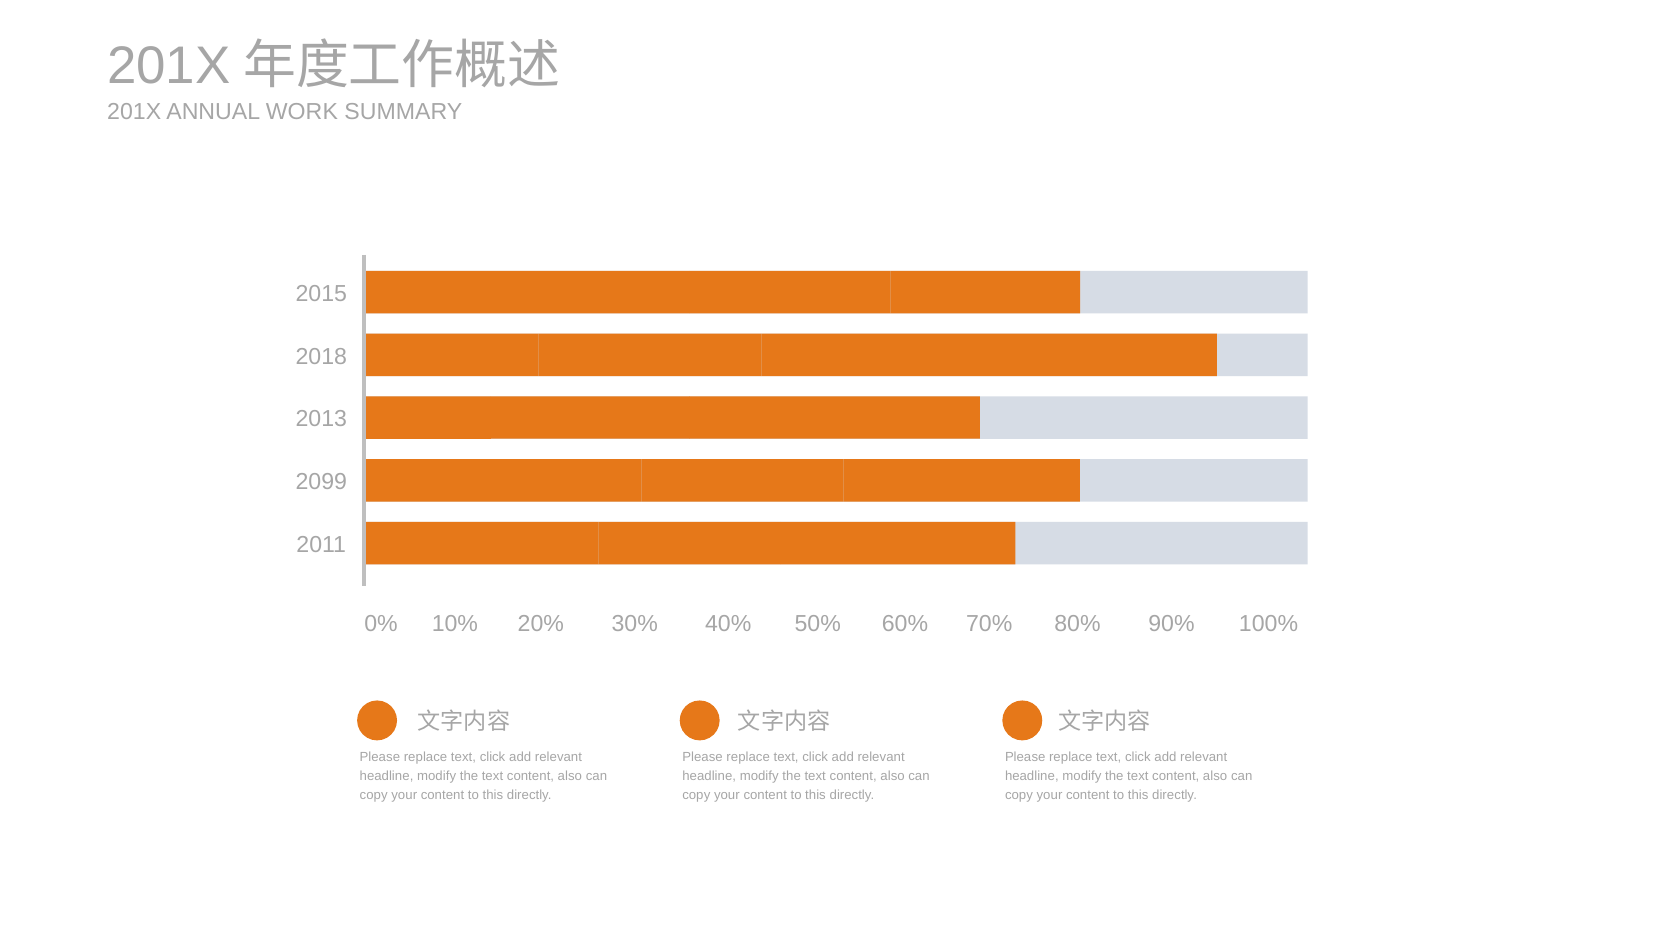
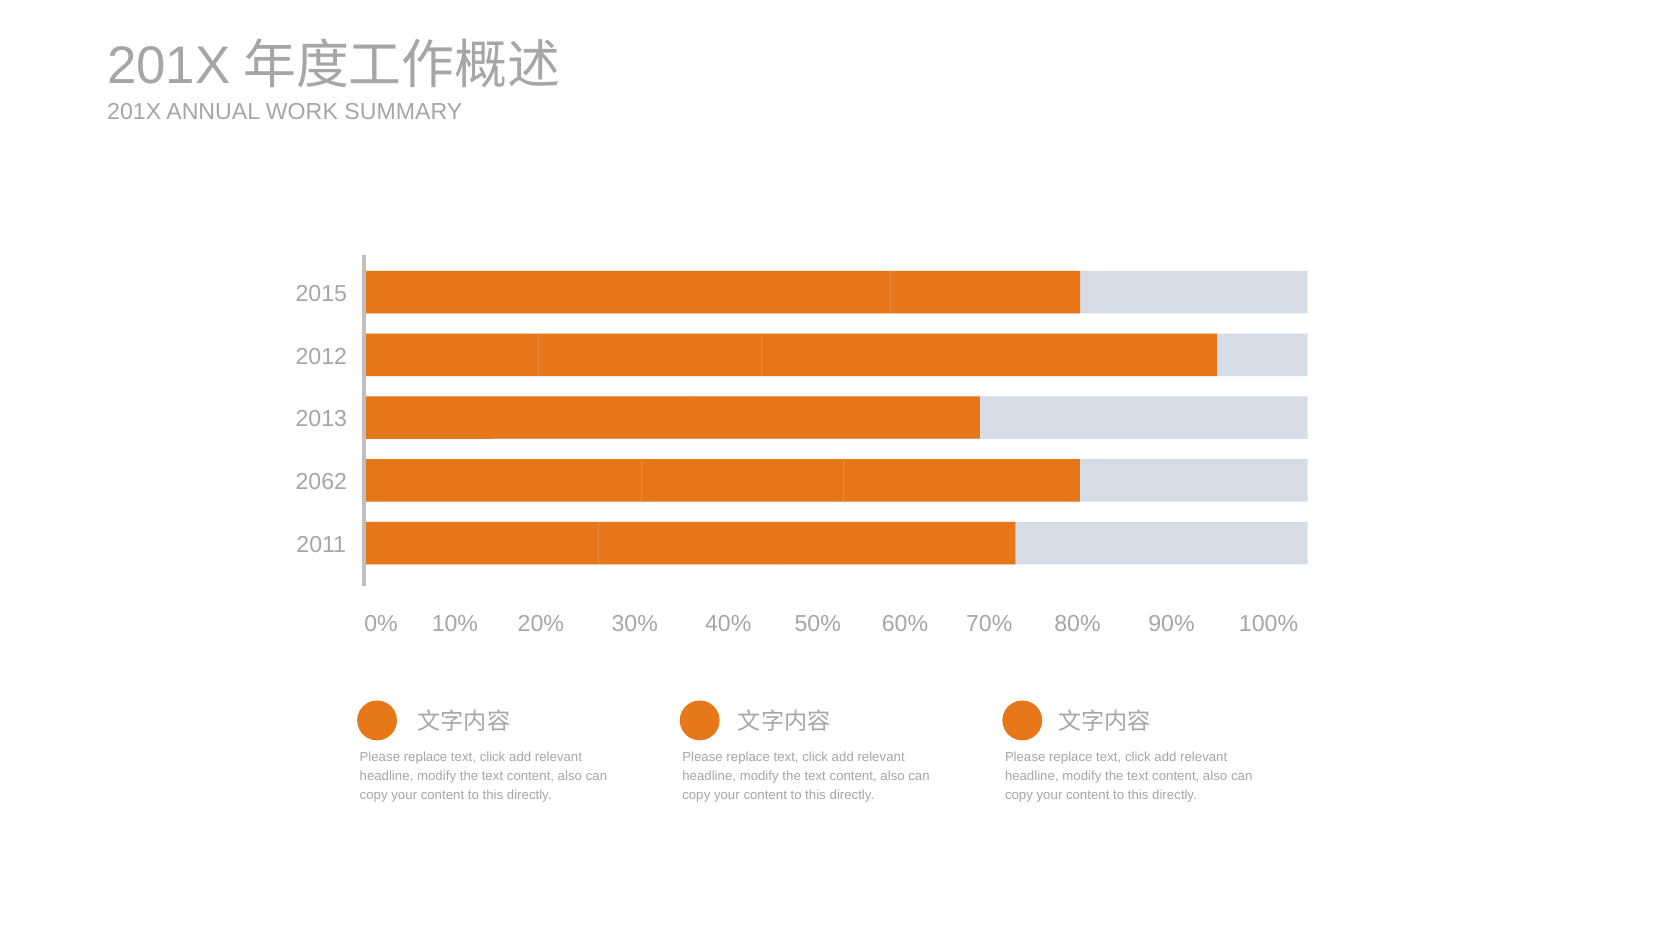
2018: 2018 -> 2012
2099: 2099 -> 2062
